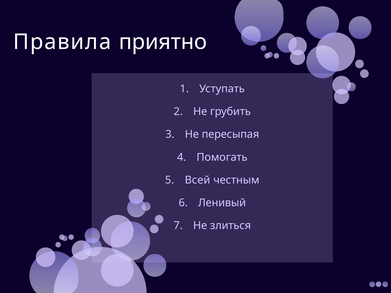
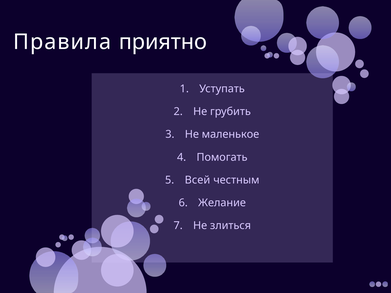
пересыпая: пересыпая -> маленькое
Ленивый: Ленивый -> Желание
